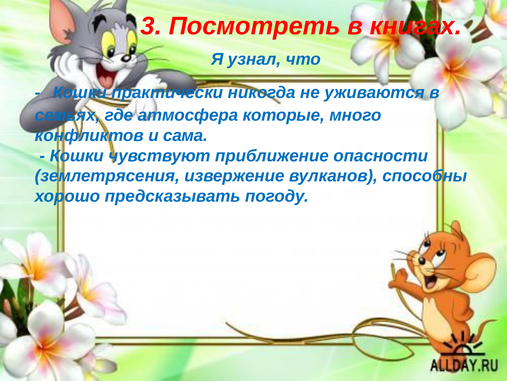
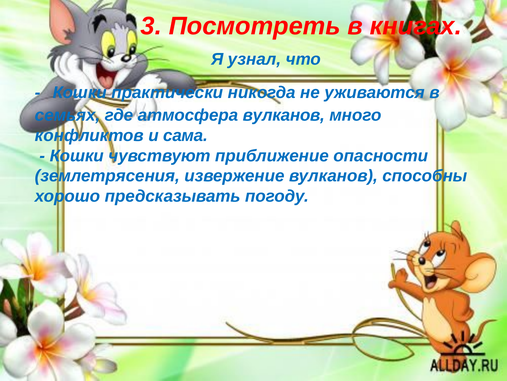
атмосфера которые: которые -> вулканов
